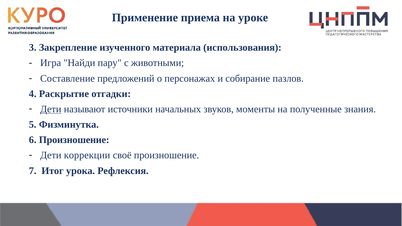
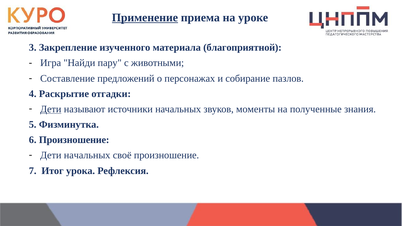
Применение underline: none -> present
использования: использования -> благоприятной
Дети коррекции: коррекции -> начальных
